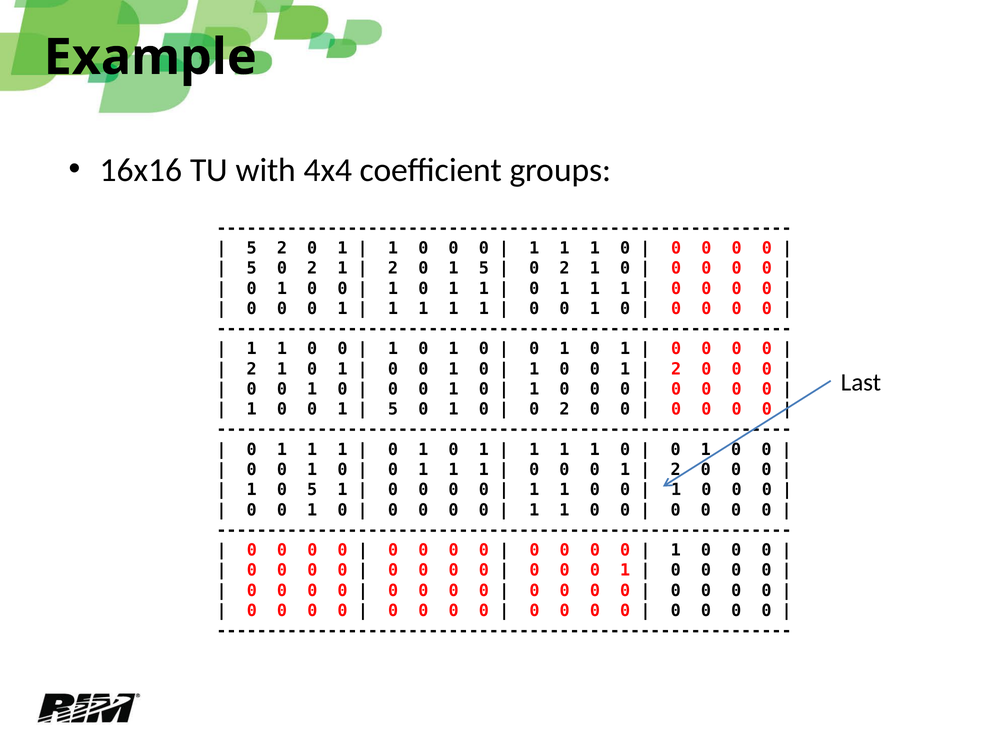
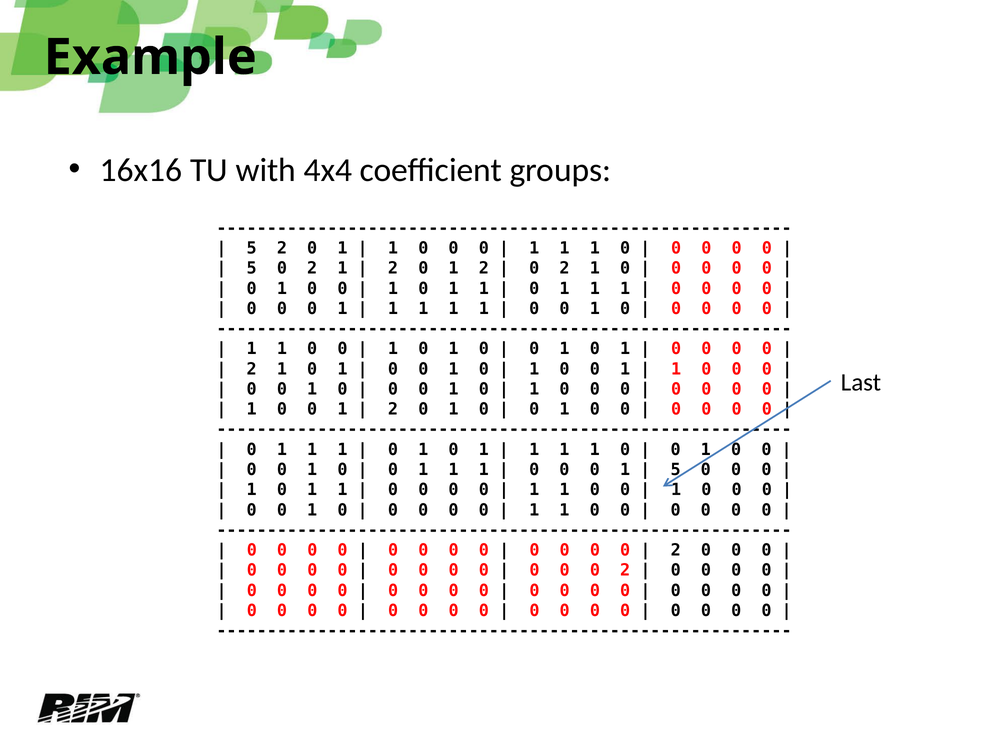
1 5: 5 -> 2
2 at (676, 369): 2 -> 1
5 at (393, 409): 5 -> 2
2 at (564, 409): 2 -> 1
2 at (676, 470): 2 -> 5
5 at (312, 490): 5 -> 1
1 at (676, 550): 1 -> 2
1 at (625, 571): 1 -> 2
